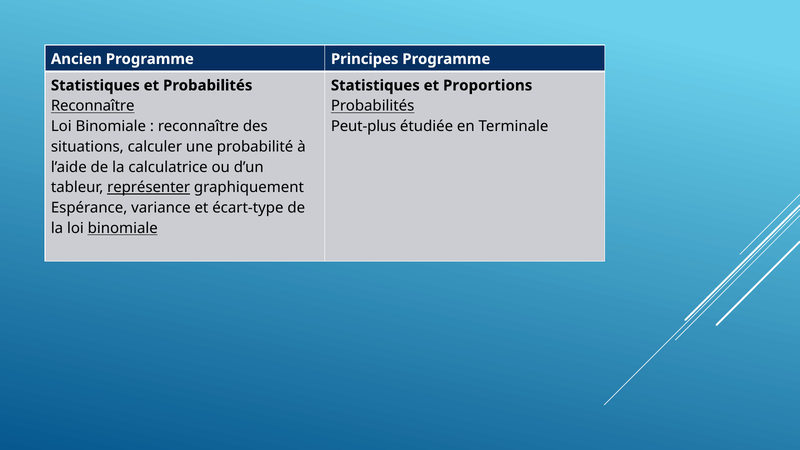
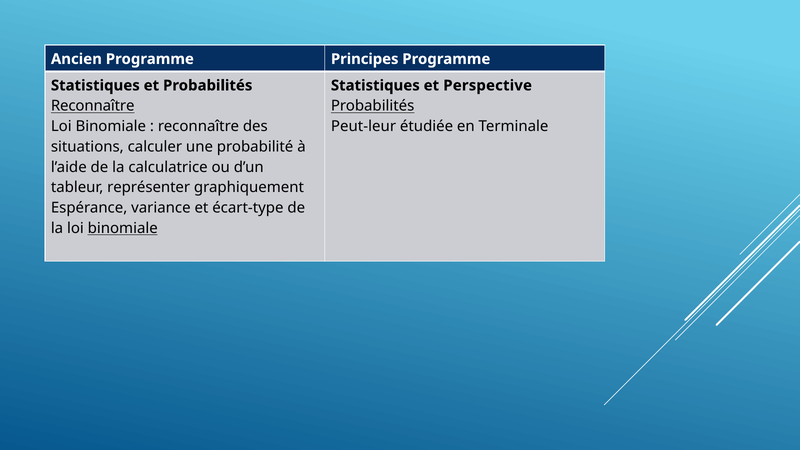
Proportions: Proportions -> Perspective
Peut-plus: Peut-plus -> Peut-leur
représenter underline: present -> none
